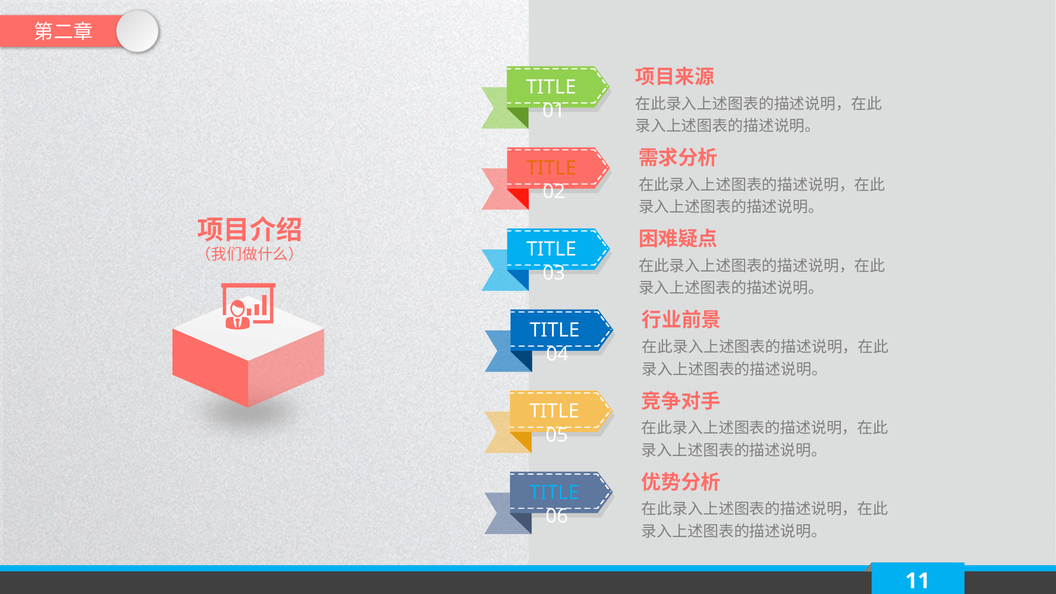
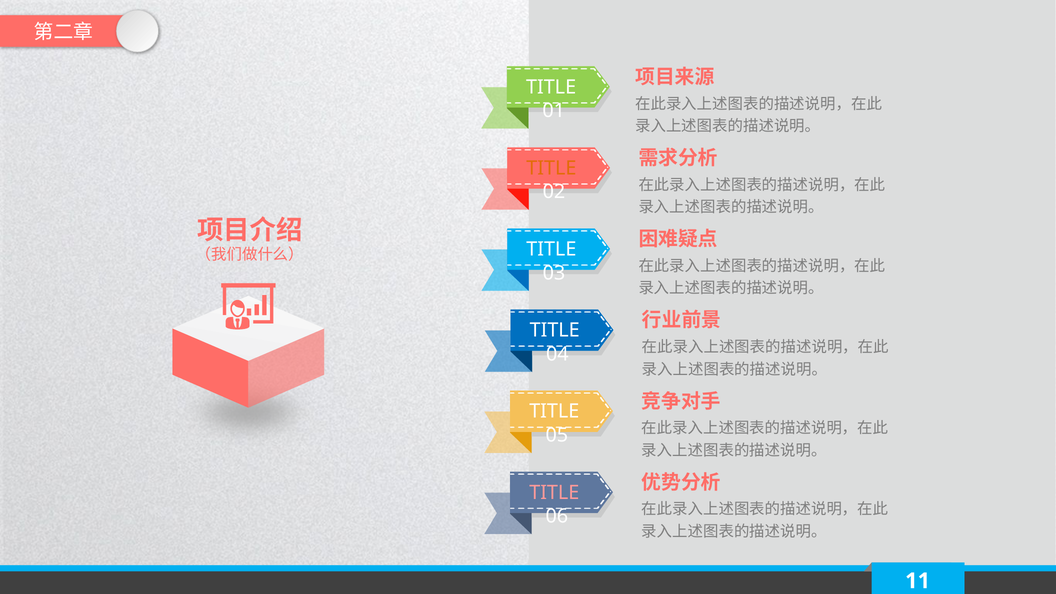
TITLE at (554, 492) colour: light blue -> pink
